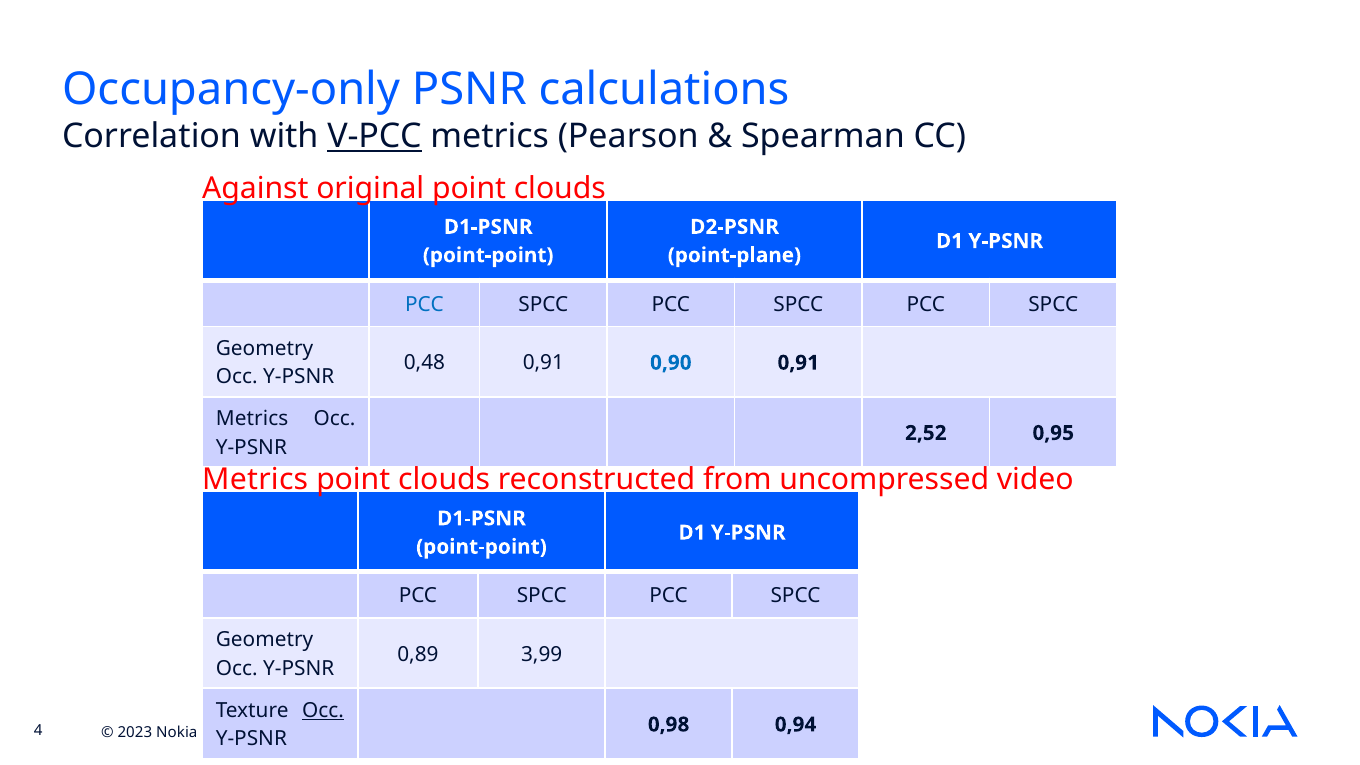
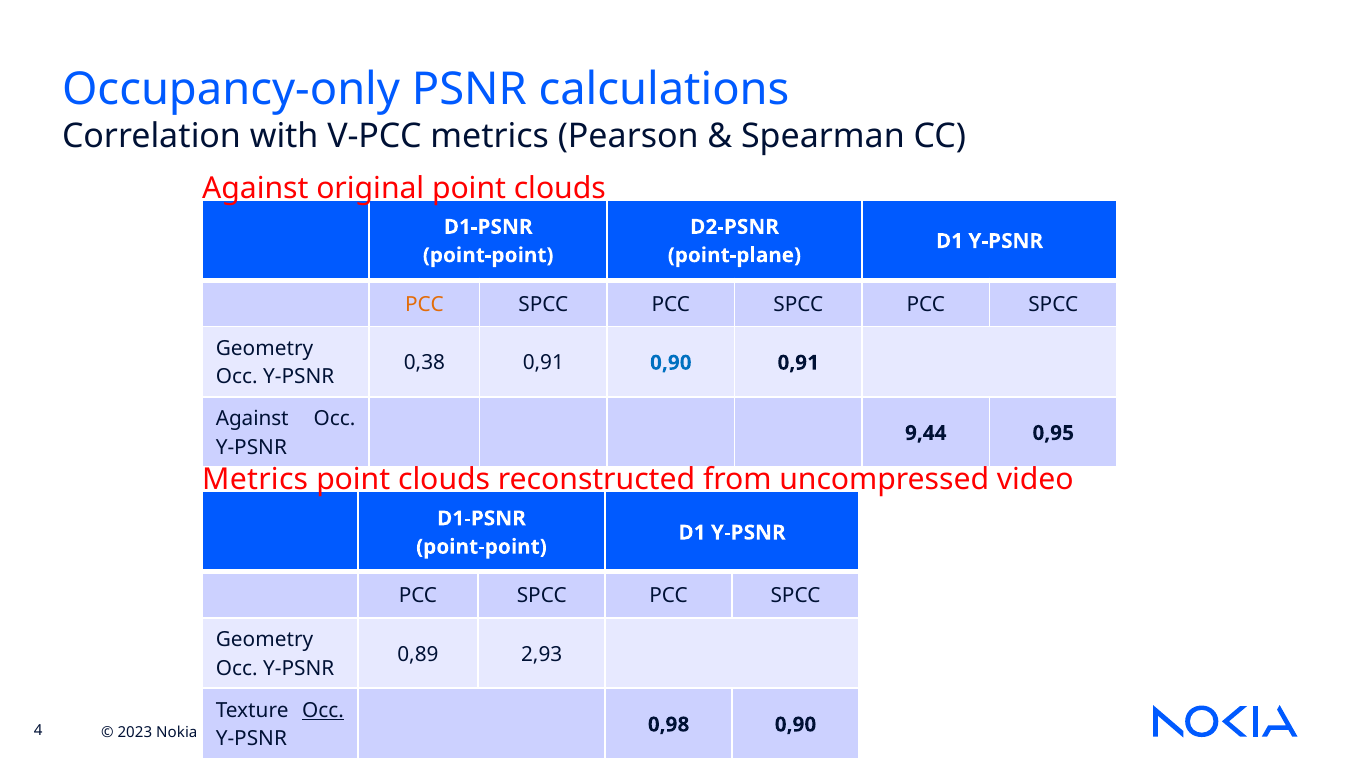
V-PCC underline: present -> none
PCC at (424, 304) colour: blue -> orange
0,48: 0,48 -> 0,38
Metrics at (252, 419): Metrics -> Against
2,52: 2,52 -> 9,44
3,99: 3,99 -> 2,93
0,98 0,94: 0,94 -> 0,90
